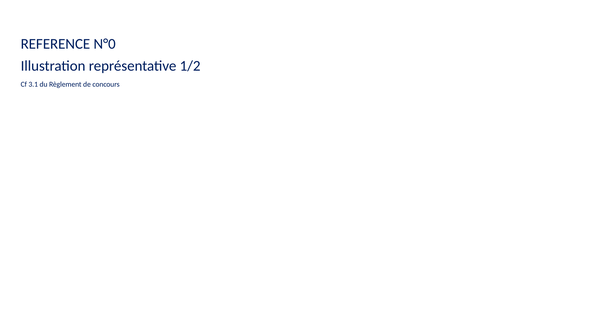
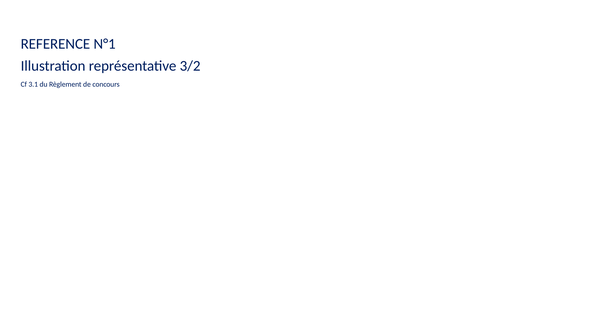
N°0: N°0 -> N°1
1/2: 1/2 -> 3/2
